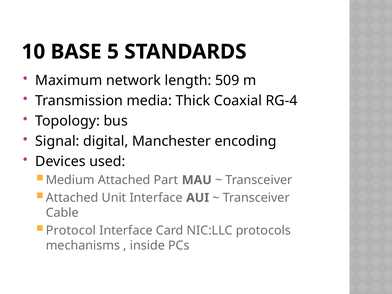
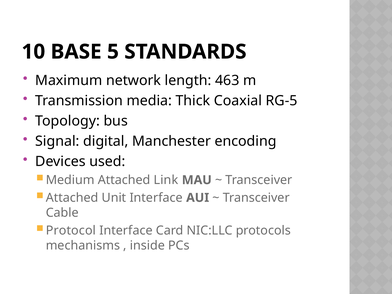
509: 509 -> 463
RG-4: RG-4 -> RG-5
Part: Part -> Link
